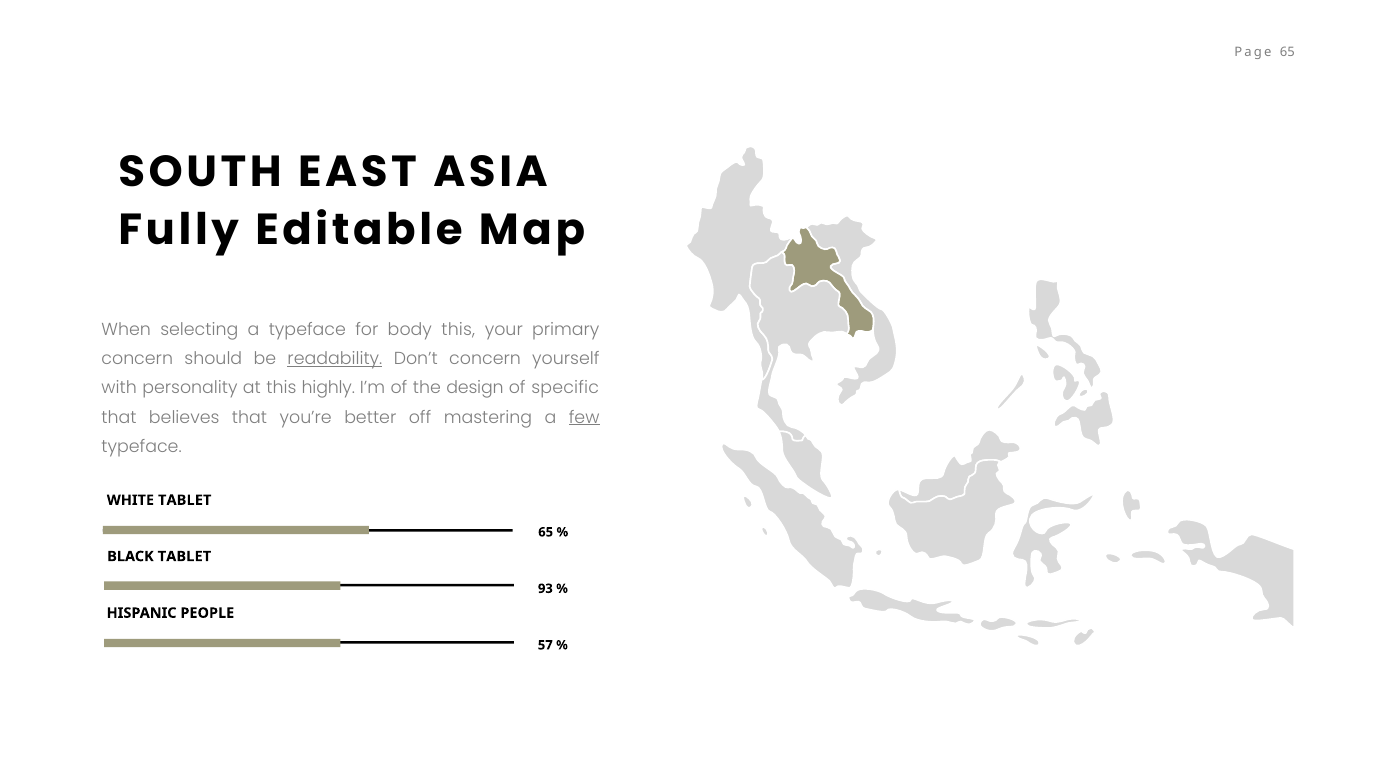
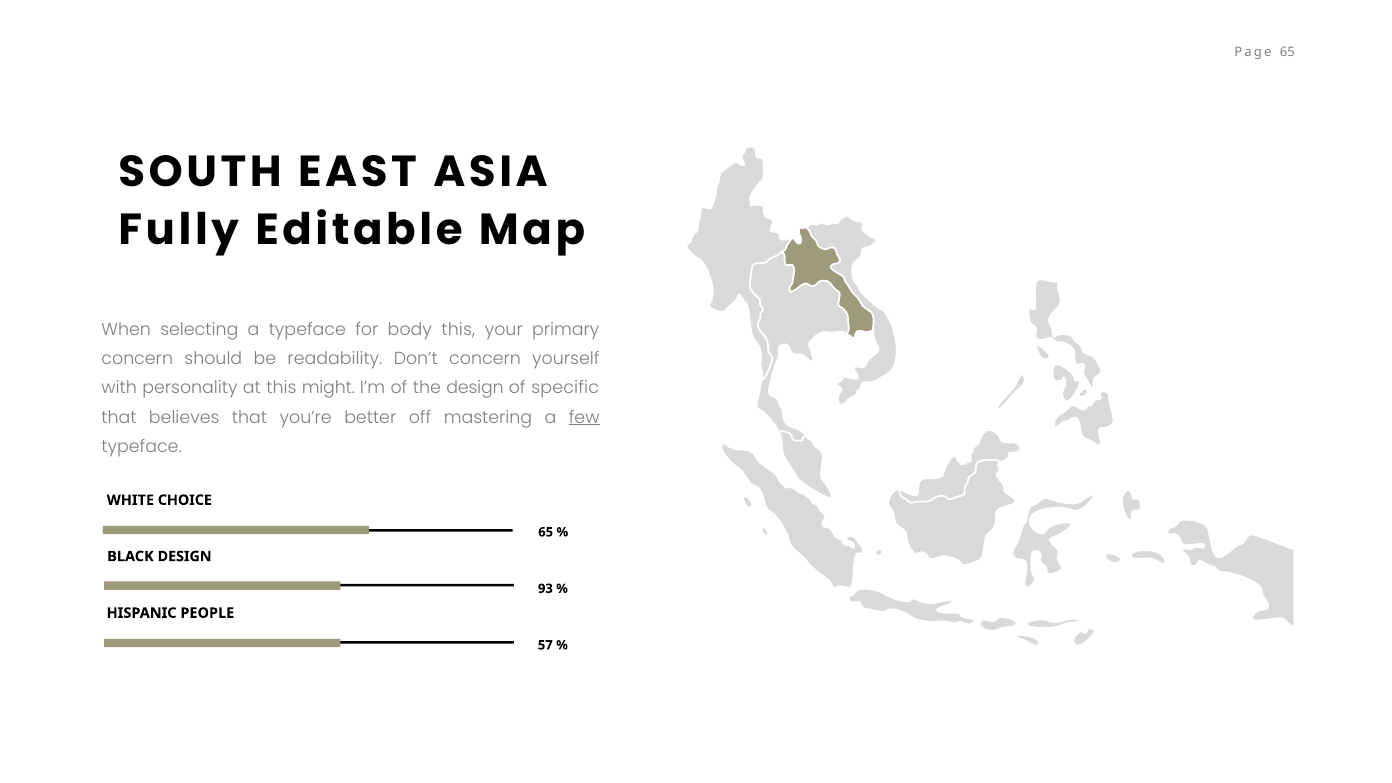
readability underline: present -> none
highly: highly -> might
WHITE TABLET: TABLET -> CHOICE
BLACK TABLET: TABLET -> DESIGN
